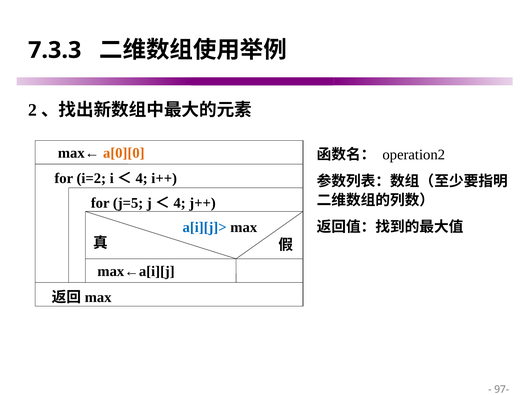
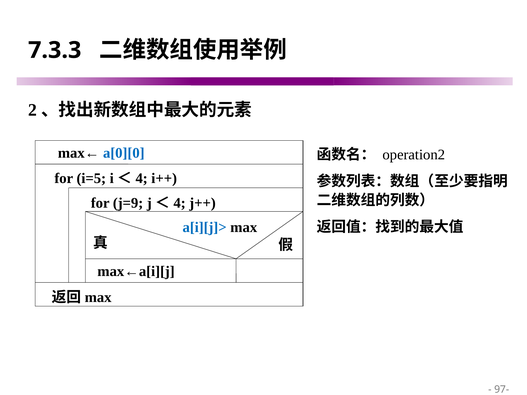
a[0][0 colour: orange -> blue
i=2: i=2 -> i=5
j=5: j=5 -> j=9
